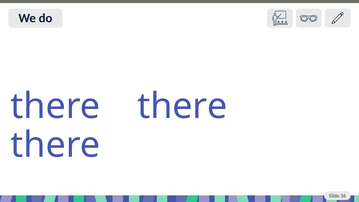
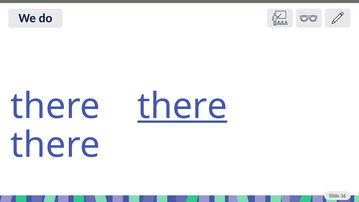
there at (182, 106) underline: none -> present
